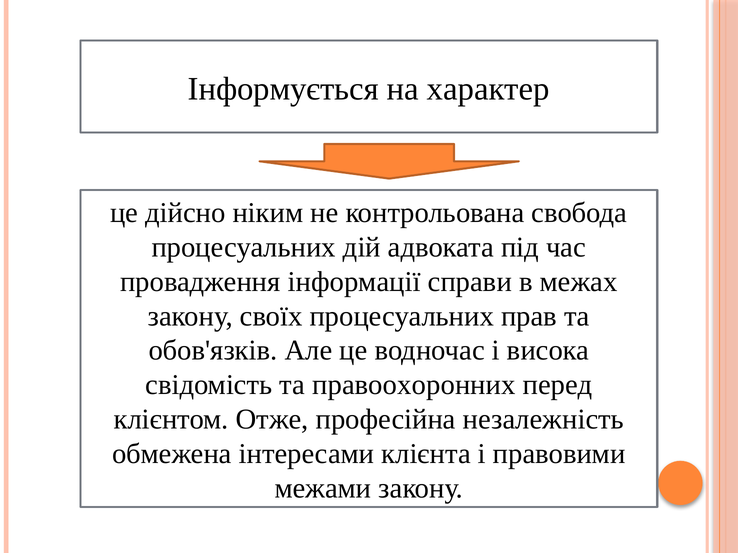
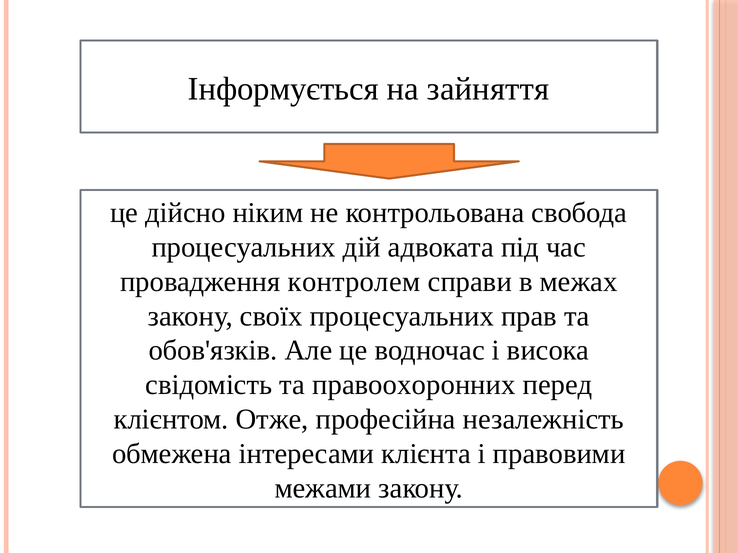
характер: характер -> зайняття
інформації: інформації -> контролем
